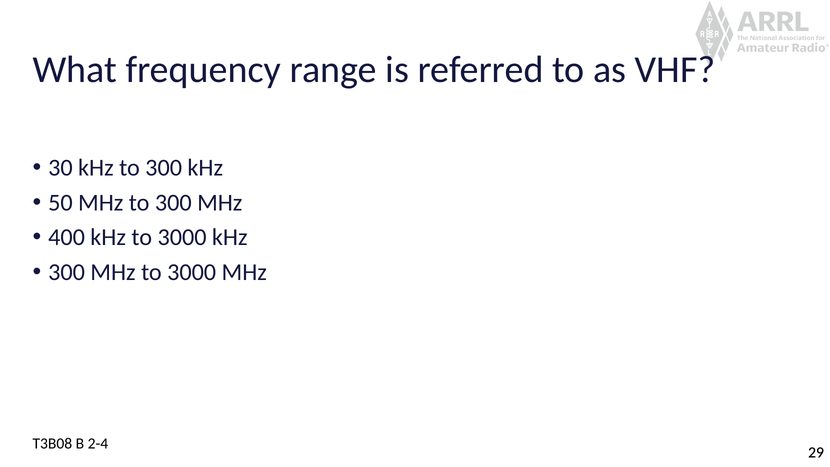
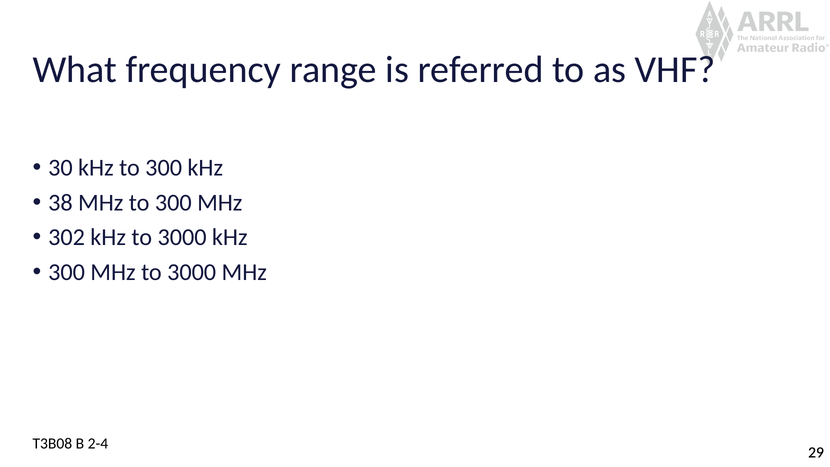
50: 50 -> 38
400: 400 -> 302
